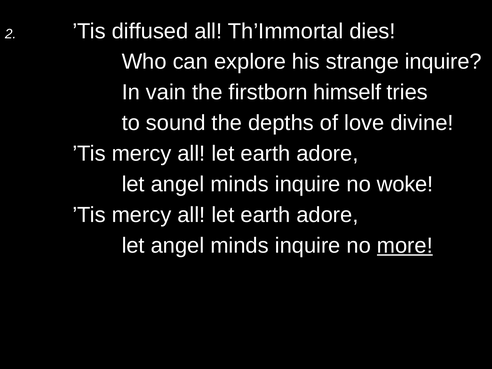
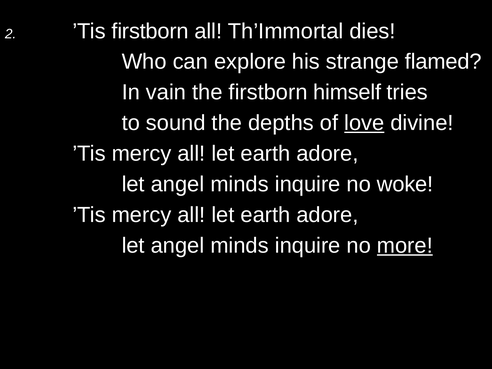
’Tis diffused: diffused -> firstborn
strange inquire: inquire -> flamed
love underline: none -> present
